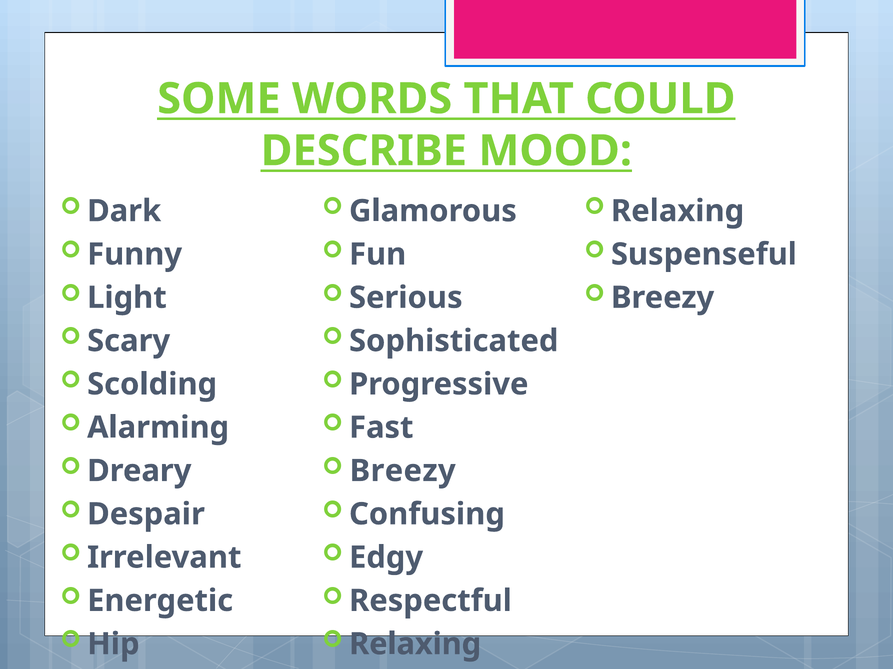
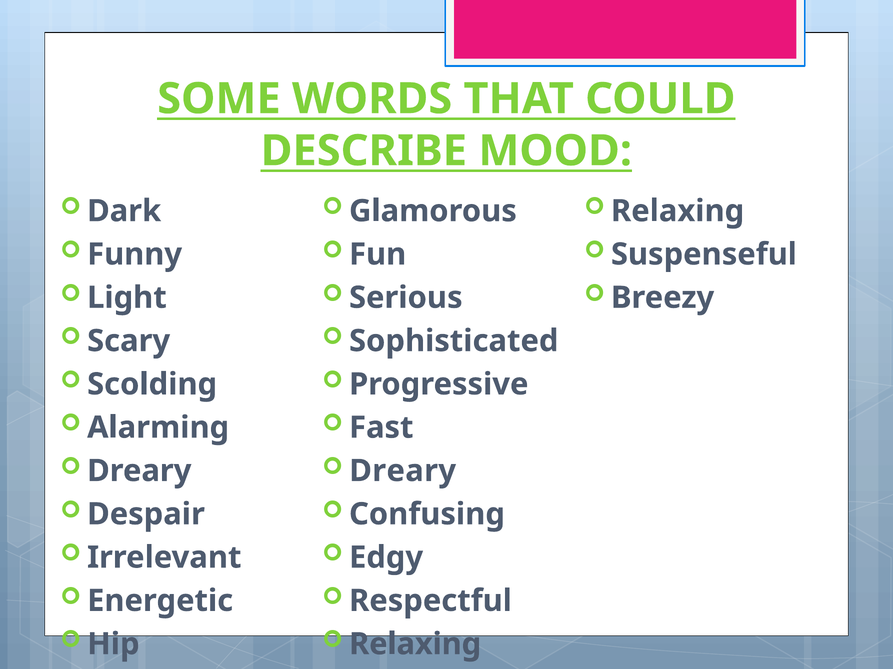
Breezy at (403, 471): Breezy -> Dreary
